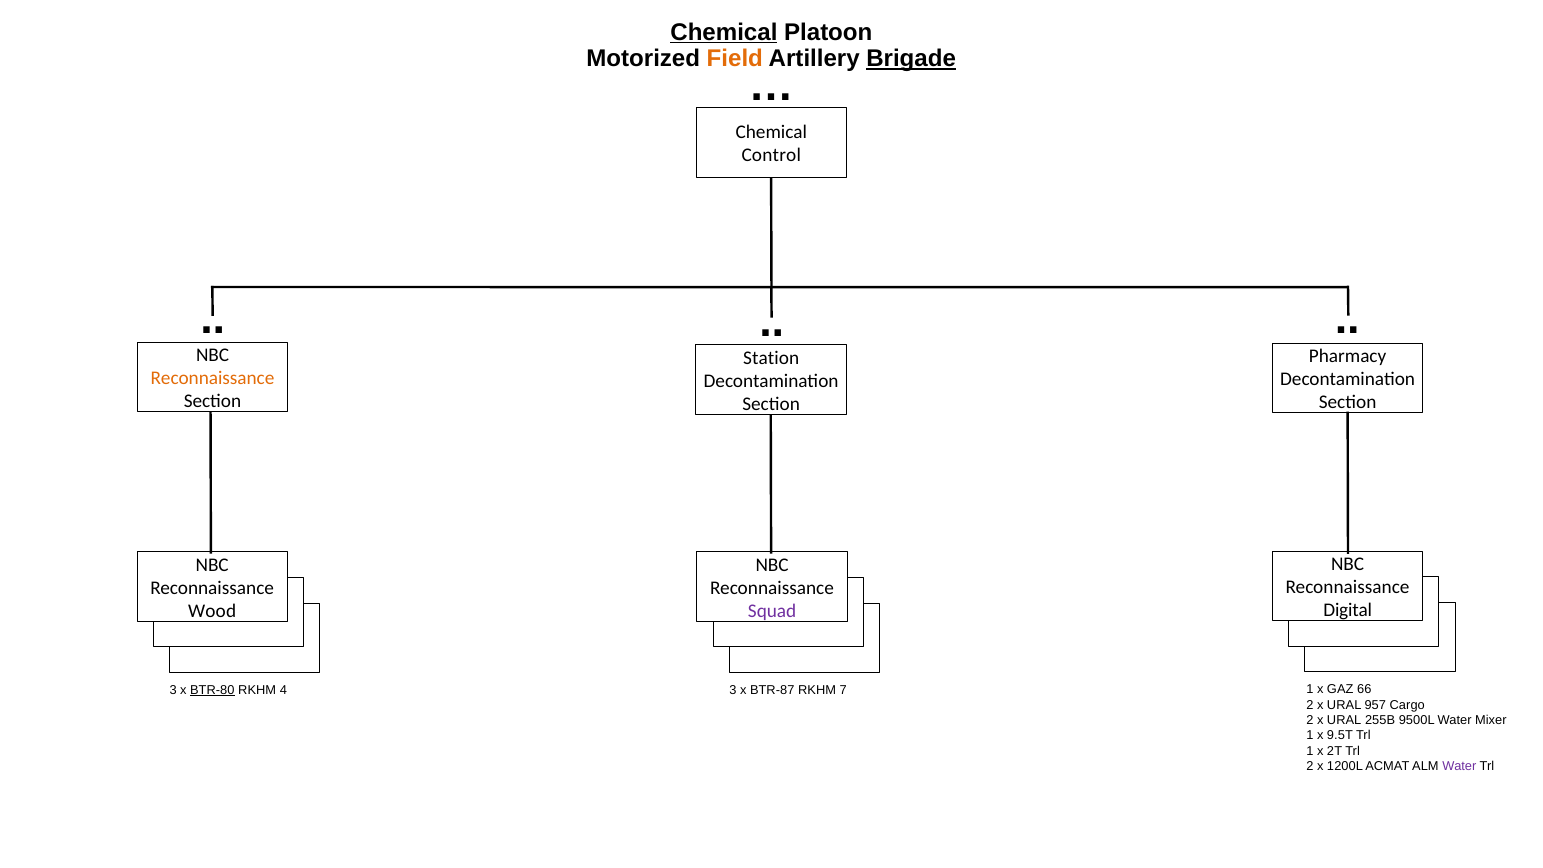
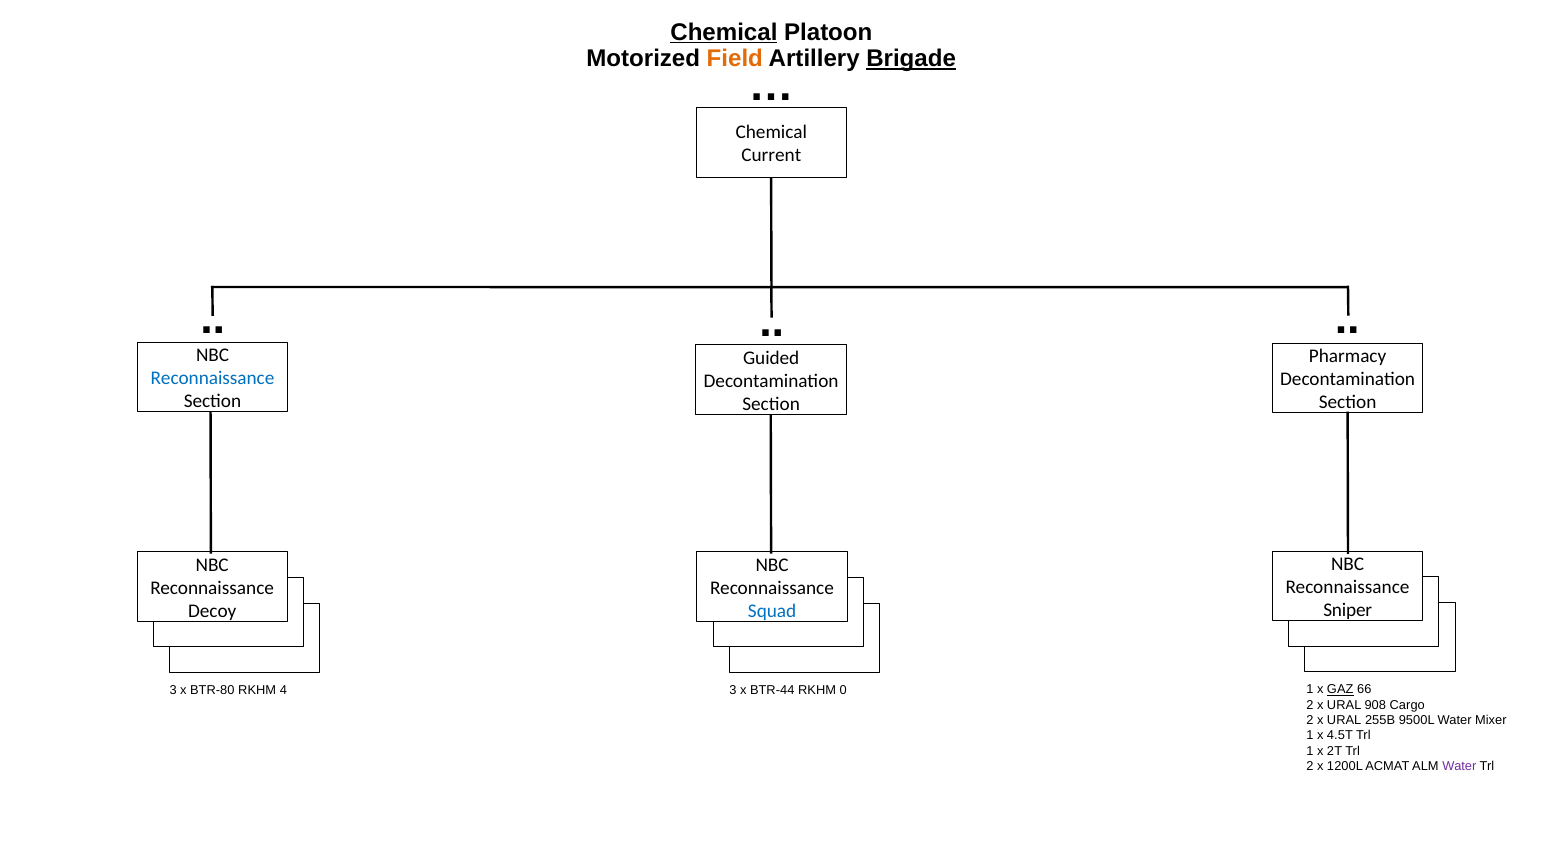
Control: Control -> Current
Station: Station -> Guided
Reconnaissance at (212, 378) colour: orange -> blue
Digital: Digital -> Sniper
Wood: Wood -> Decoy
Squad colour: purple -> blue
GAZ underline: none -> present
BTR-80 underline: present -> none
BTR-87: BTR-87 -> BTR-44
7: 7 -> 0
957: 957 -> 908
9.5T: 9.5T -> 4.5T
